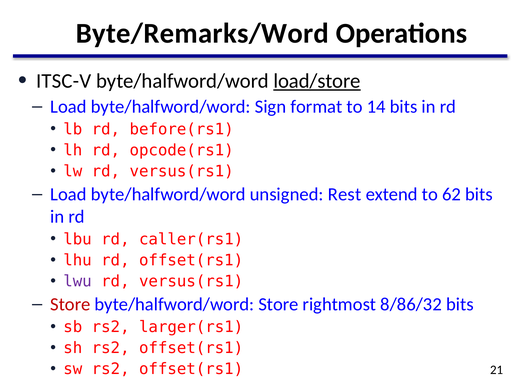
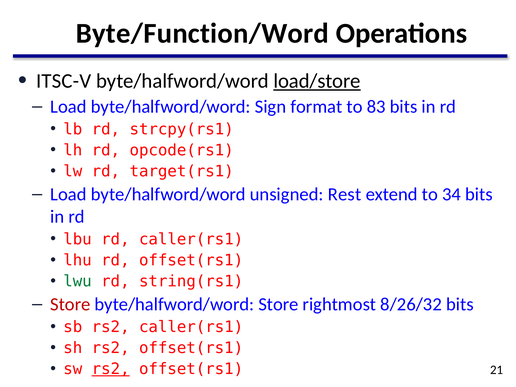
Byte/Remarks/Word: Byte/Remarks/Word -> Byte/Function/Word
14: 14 -> 83
before(rs1: before(rs1 -> strcpy(rs1
lw rd versus(rs1: versus(rs1 -> target(rs1
62: 62 -> 34
lwu colour: purple -> green
versus(rs1 at (191, 281): versus(rs1 -> string(rs1
8/86/32: 8/86/32 -> 8/26/32
rs2 larger(rs1: larger(rs1 -> caller(rs1
rs2 at (111, 369) underline: none -> present
